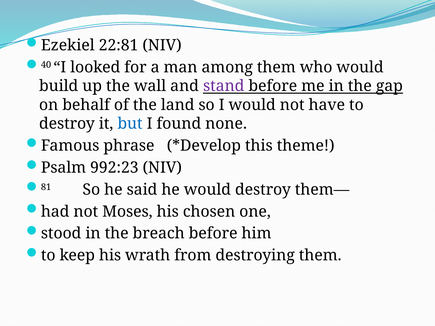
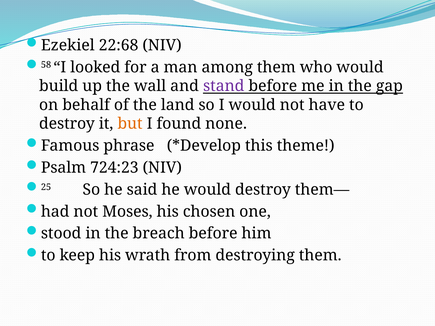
22:81: 22:81 -> 22:68
40: 40 -> 58
but colour: blue -> orange
992:23: 992:23 -> 724:23
81: 81 -> 25
